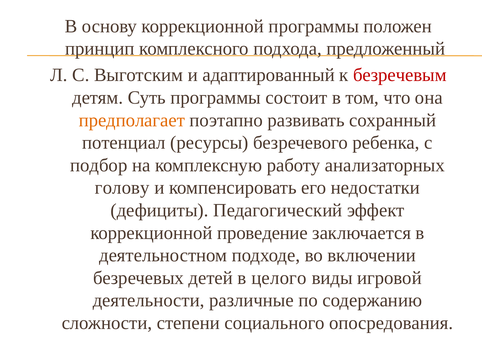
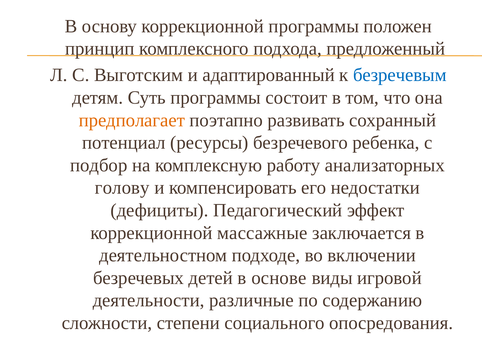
безречевым colour: red -> blue
проведение: проведение -> массажные
целого: целого -> основе
